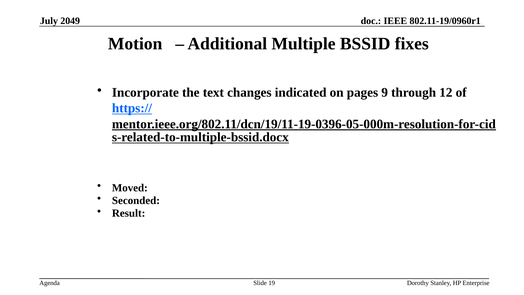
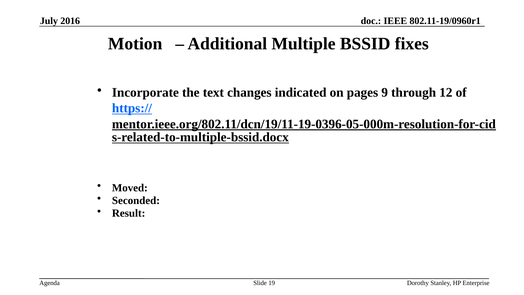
2049: 2049 -> 2016
